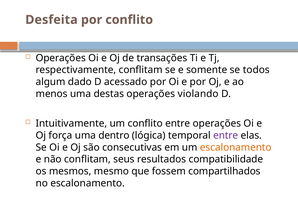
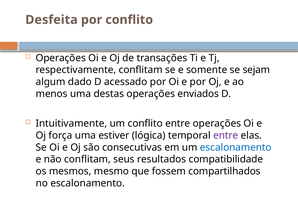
todos: todos -> sejam
violando: violando -> enviados
dentro: dentro -> estiver
escalonamento at (236, 147) colour: orange -> blue
